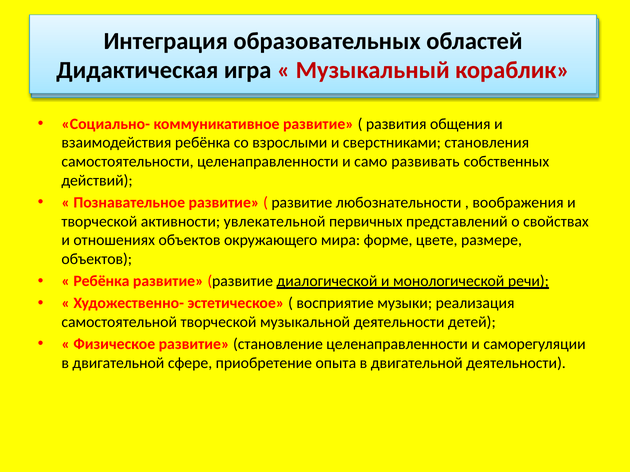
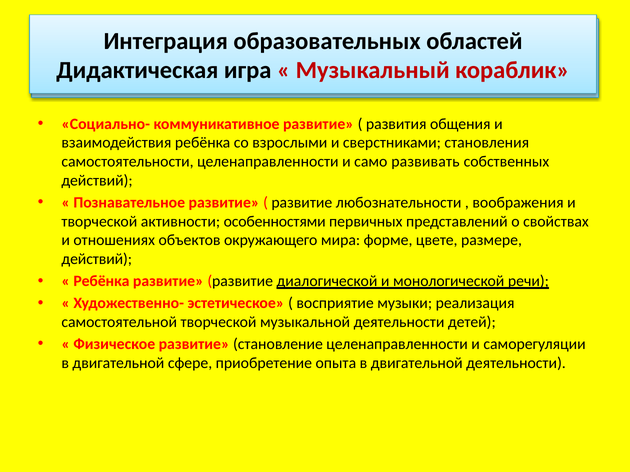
увлекательной: увлекательной -> особенностями
объектов at (97, 259): объектов -> действий
